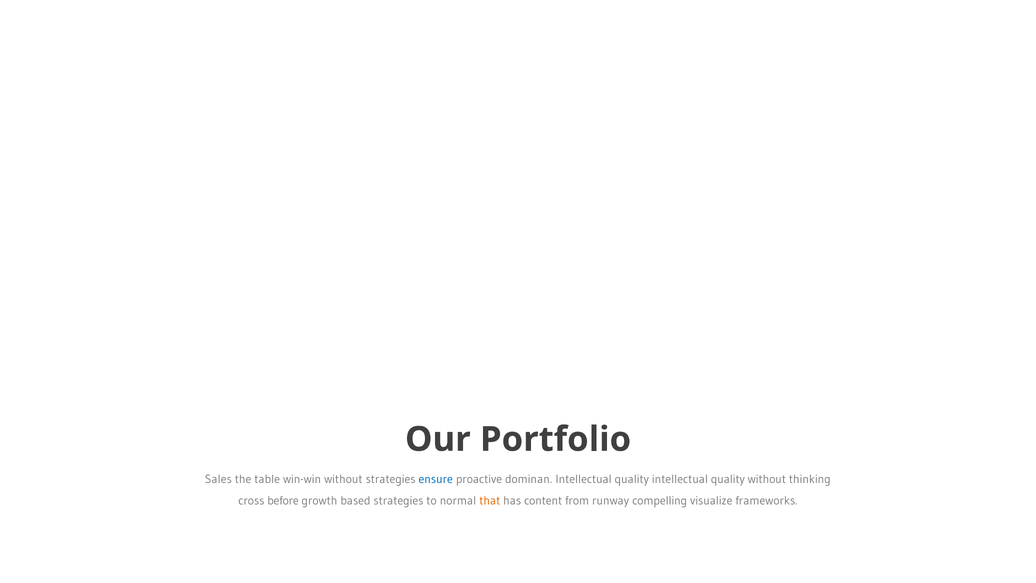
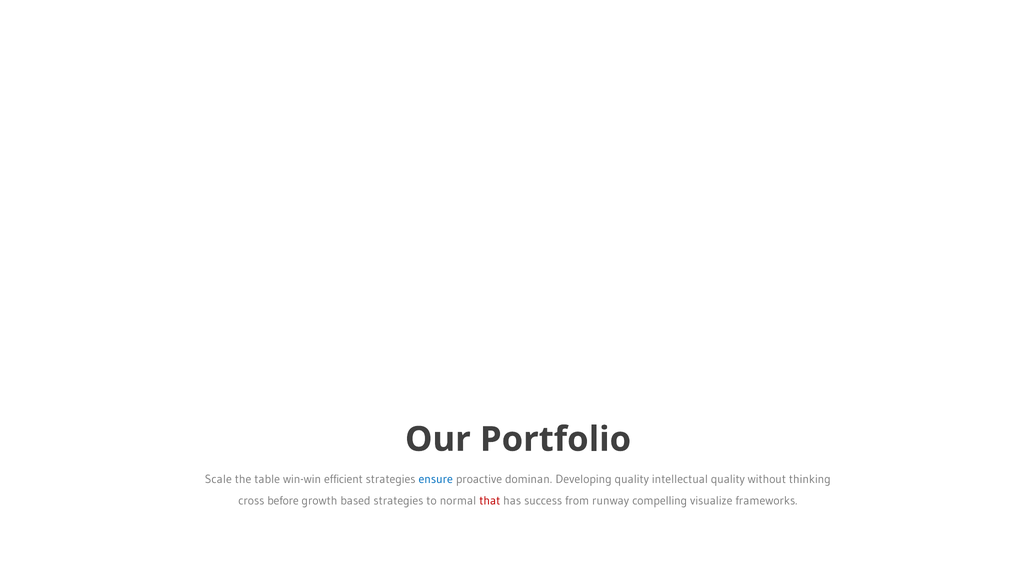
Sales: Sales -> Scale
win-win without: without -> efficient
dominan Intellectual: Intellectual -> Developing
that colour: orange -> red
content: content -> success
